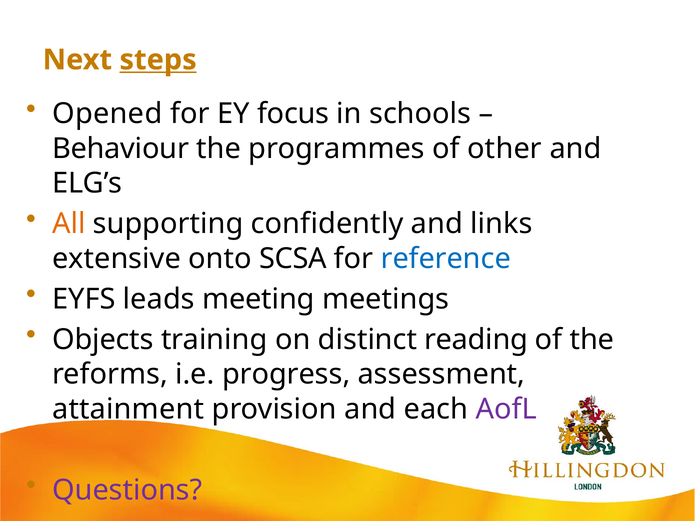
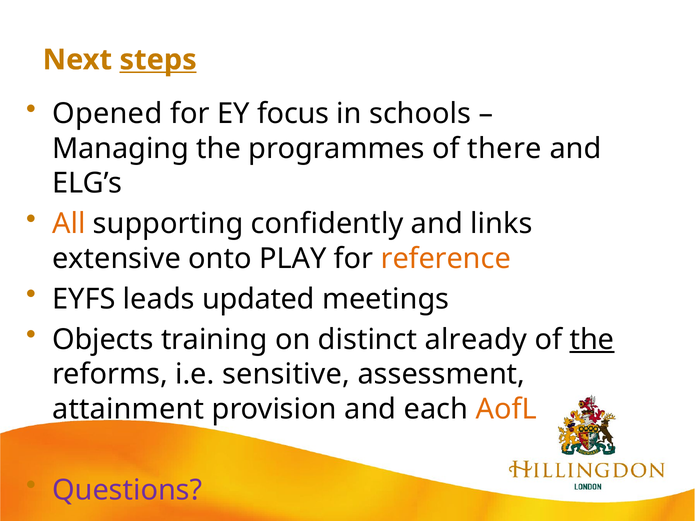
Behaviour: Behaviour -> Managing
other: other -> there
SCSA: SCSA -> PLAY
reference colour: blue -> orange
meeting: meeting -> updated
reading: reading -> already
the at (592, 340) underline: none -> present
progress: progress -> sensitive
AofL colour: purple -> orange
